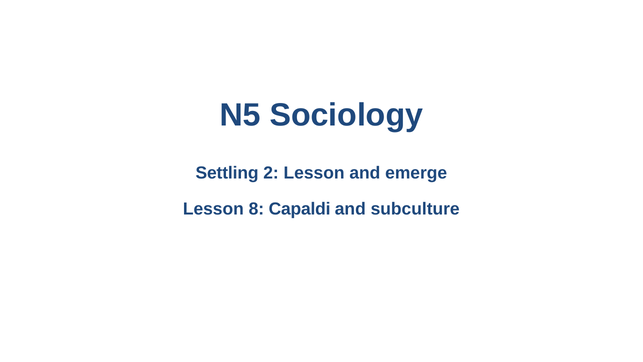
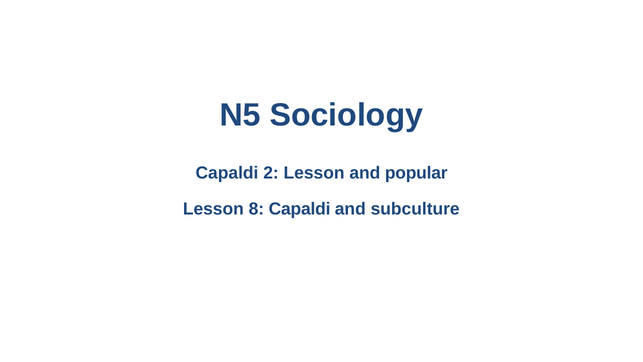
Settling at (227, 173): Settling -> Capaldi
emerge: emerge -> popular
